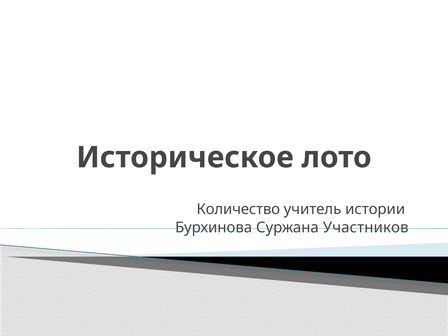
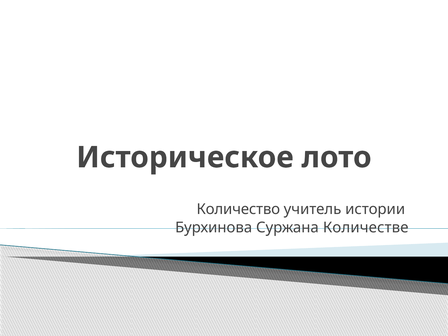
Участников: Участников -> Количестве
